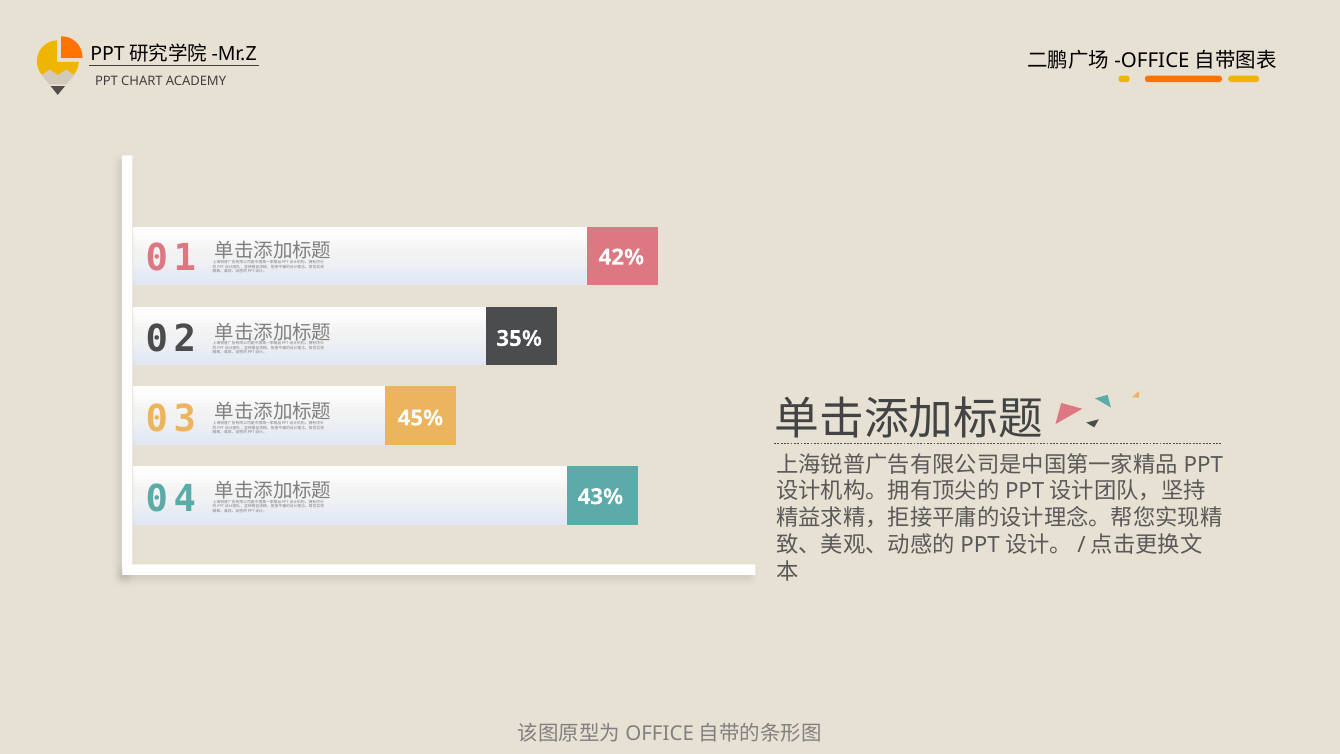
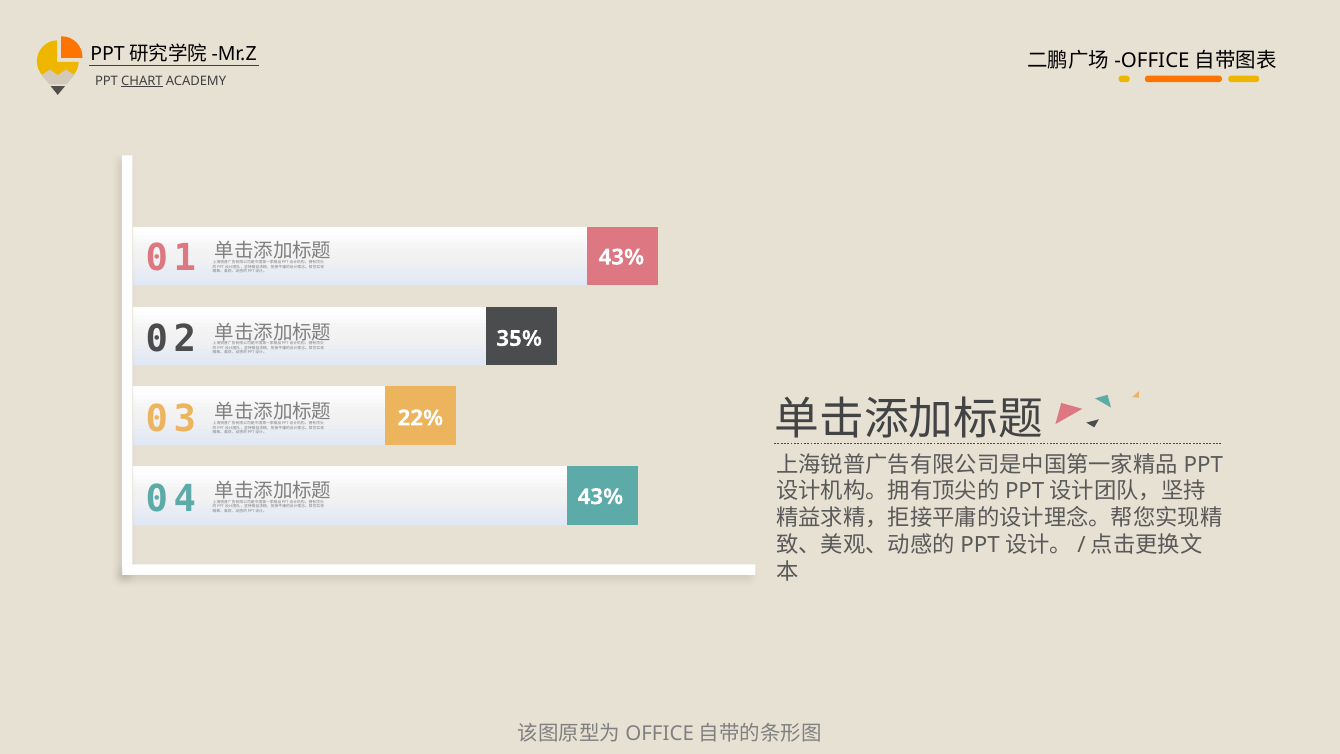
CHART underline: none -> present
42% at (621, 257): 42% -> 43%
45%: 45% -> 22%
